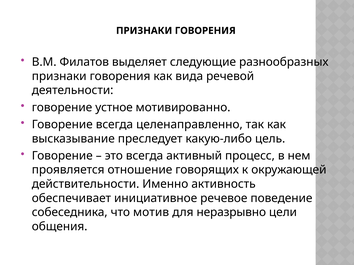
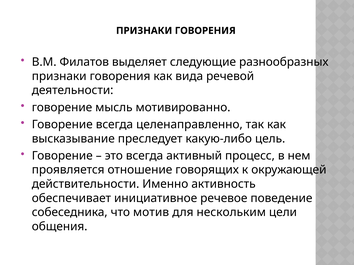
устное: устное -> мысль
неразрывно: неразрывно -> нескольким
